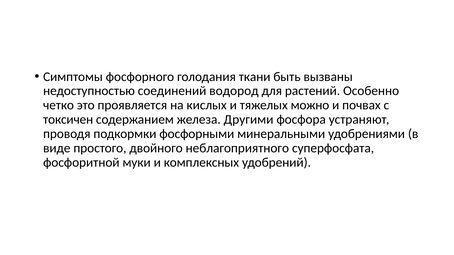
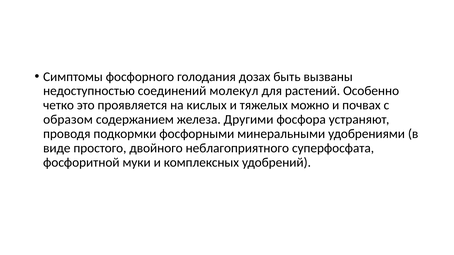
ткани: ткани -> дозах
водород: водород -> молекул
токсичен: токсичен -> образом
